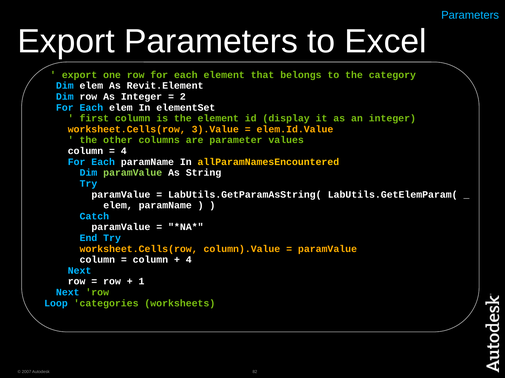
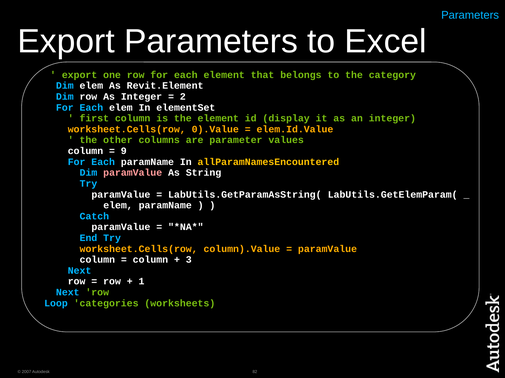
3).Value: 3).Value -> 0).Value
4 at (124, 151): 4 -> 9
paramValue at (133, 173) colour: light green -> pink
4 at (189, 260): 4 -> 3
